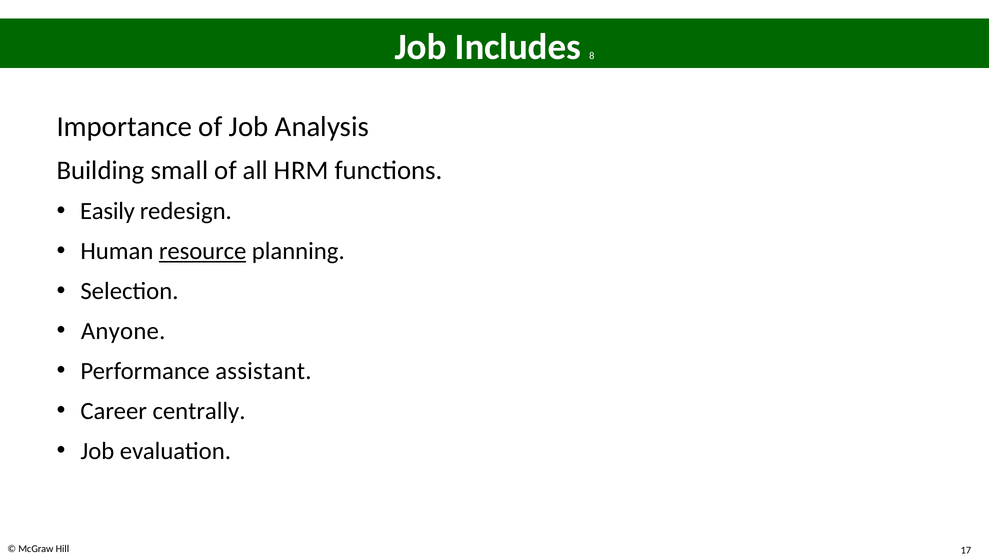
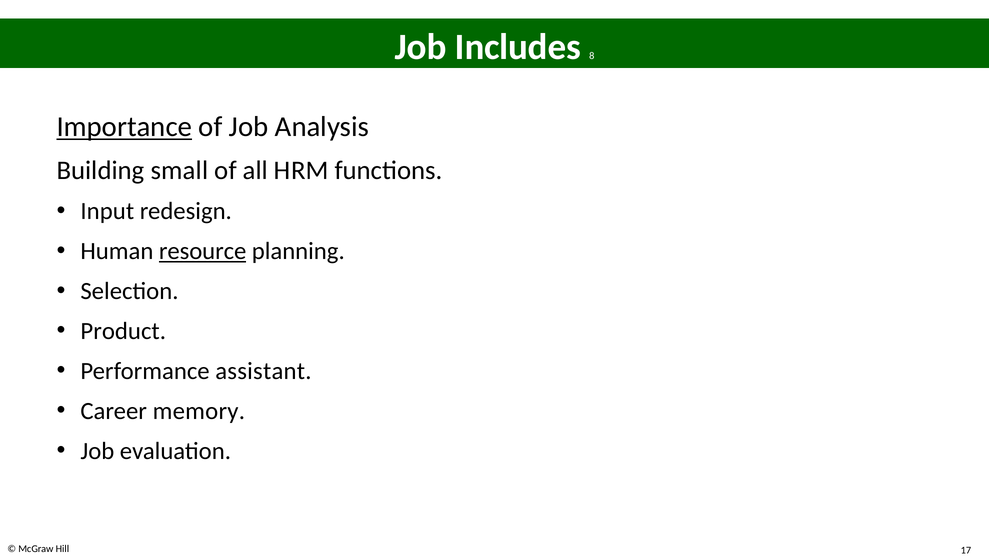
Importance underline: none -> present
Easily: Easily -> Input
Anyone: Anyone -> Product
centrally: centrally -> memory
